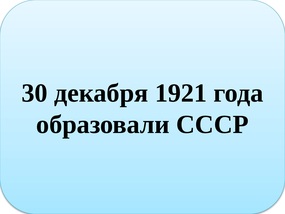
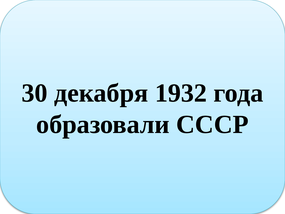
1921: 1921 -> 1932
